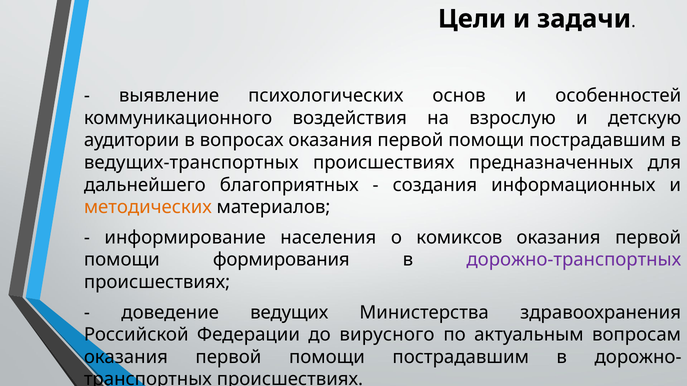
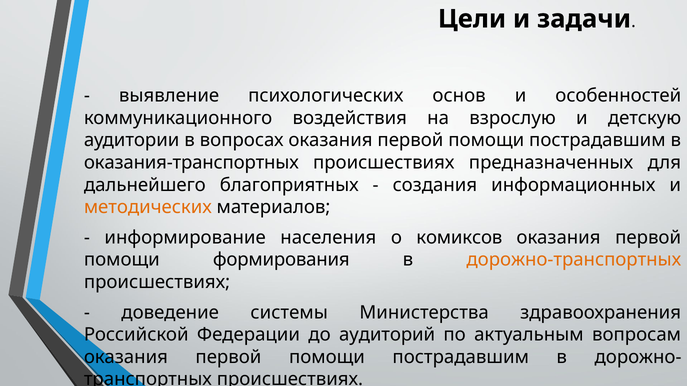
ведущих-транспортных: ведущих-транспортных -> оказания-транспортных
дорожно-транспортных colour: purple -> orange
ведущих: ведущих -> системы
вирусного: вирусного -> аудиторий
